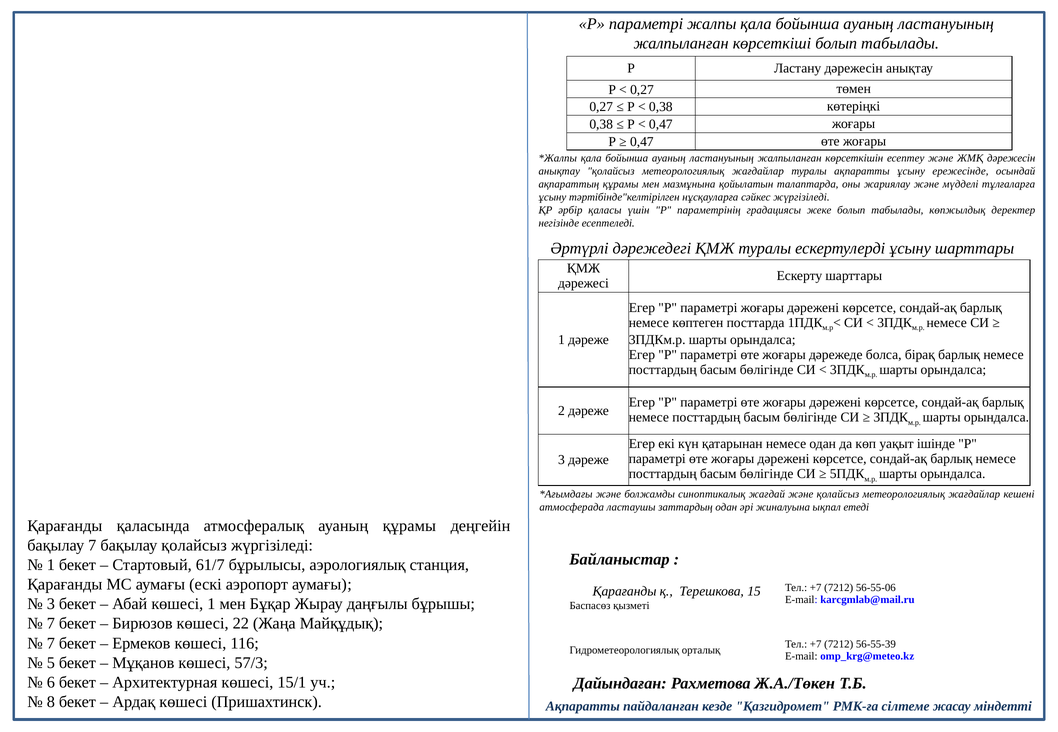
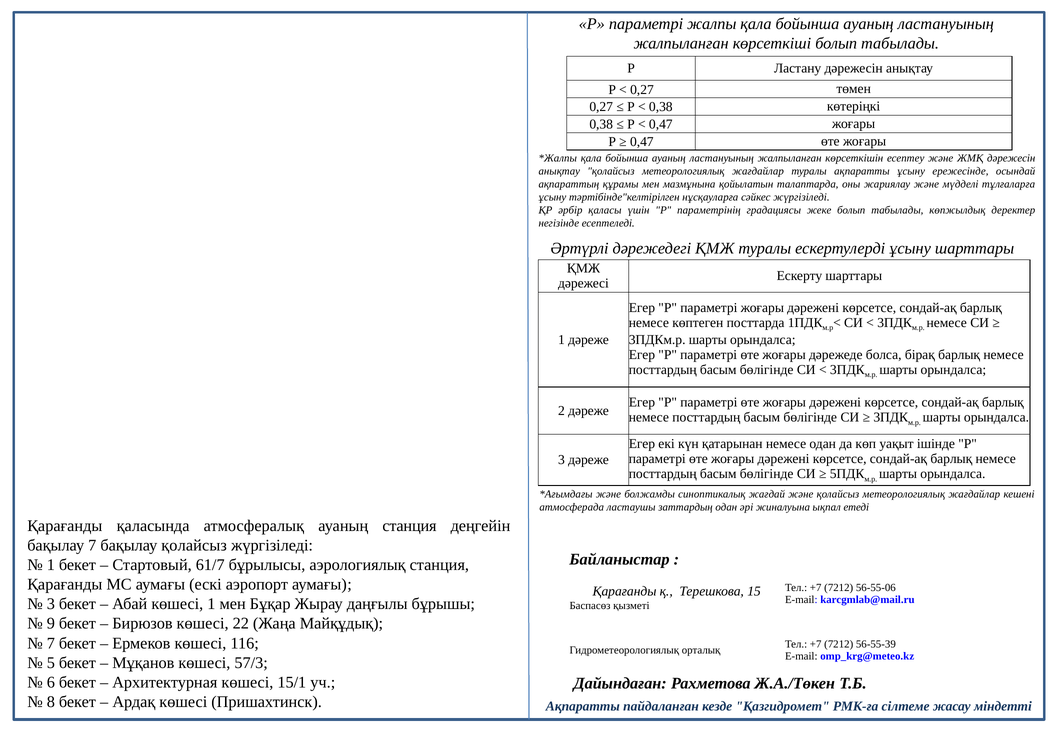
ауаның құрамы: құрамы -> станция
7 at (51, 624): 7 -> 9
